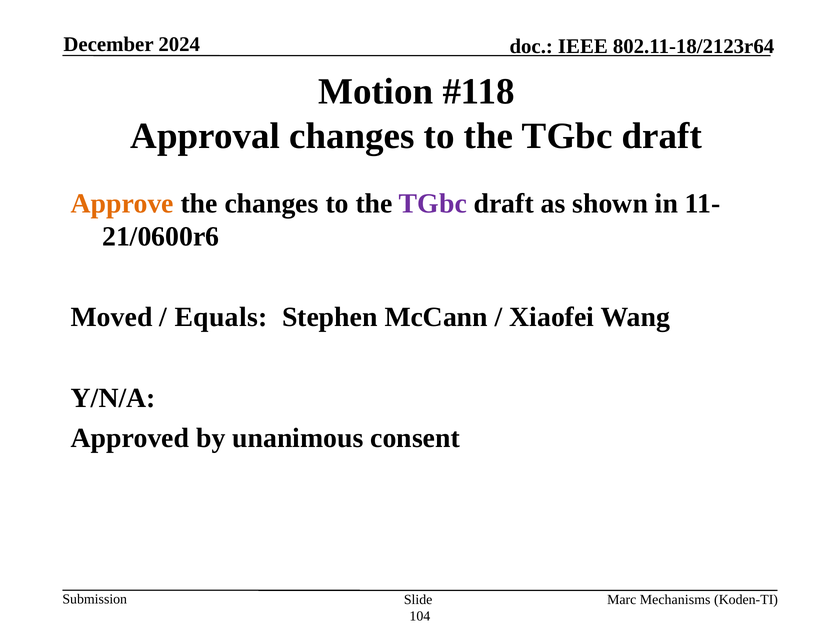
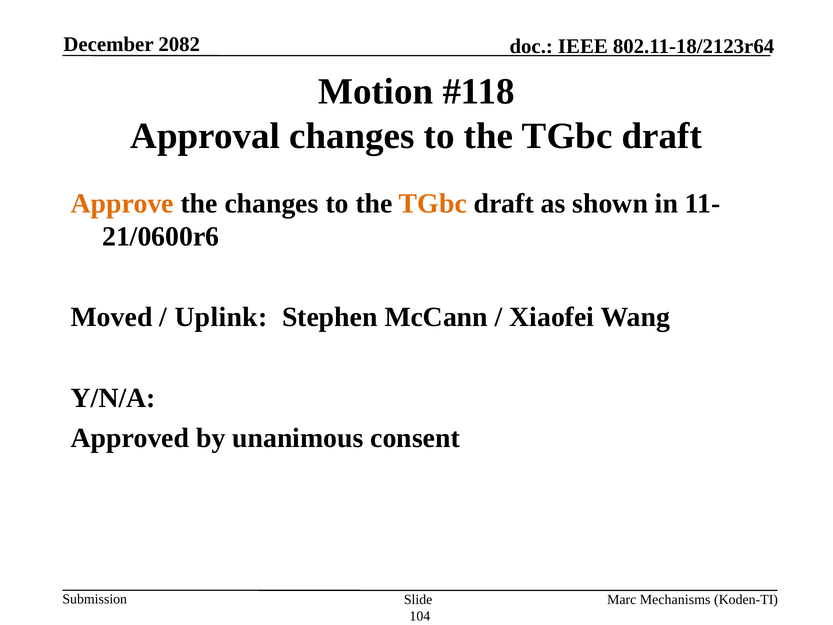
2024: 2024 -> 2082
TGbc at (433, 203) colour: purple -> orange
Equals: Equals -> Uplink
